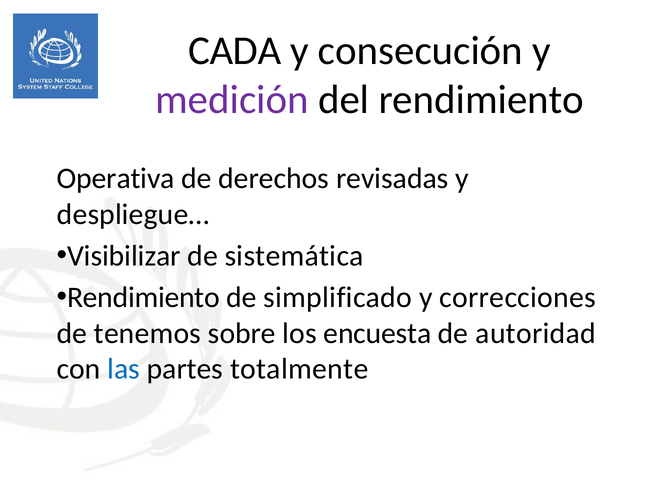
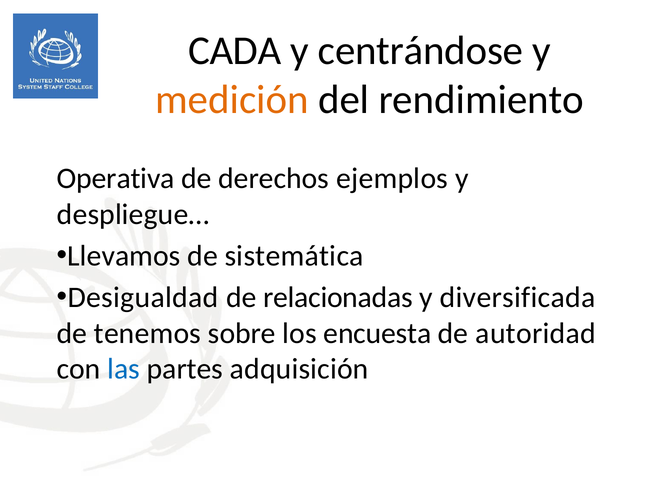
consecución: consecución -> centrándose
medición colour: purple -> orange
revisadas: revisadas -> ejemplos
Visibilizar: Visibilizar -> Llevamos
Rendimiento at (143, 298): Rendimiento -> Desigualdad
simplificado: simplificado -> relacionadas
correcciones: correcciones -> diversificada
totalmente: totalmente -> adquisición
